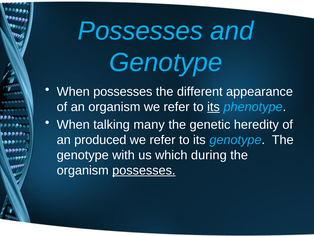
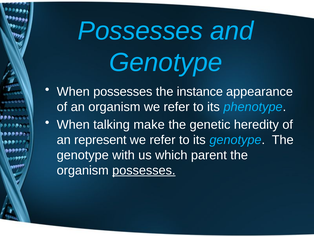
different: different -> instance
its at (213, 107) underline: present -> none
many: many -> make
produced: produced -> represent
during: during -> parent
